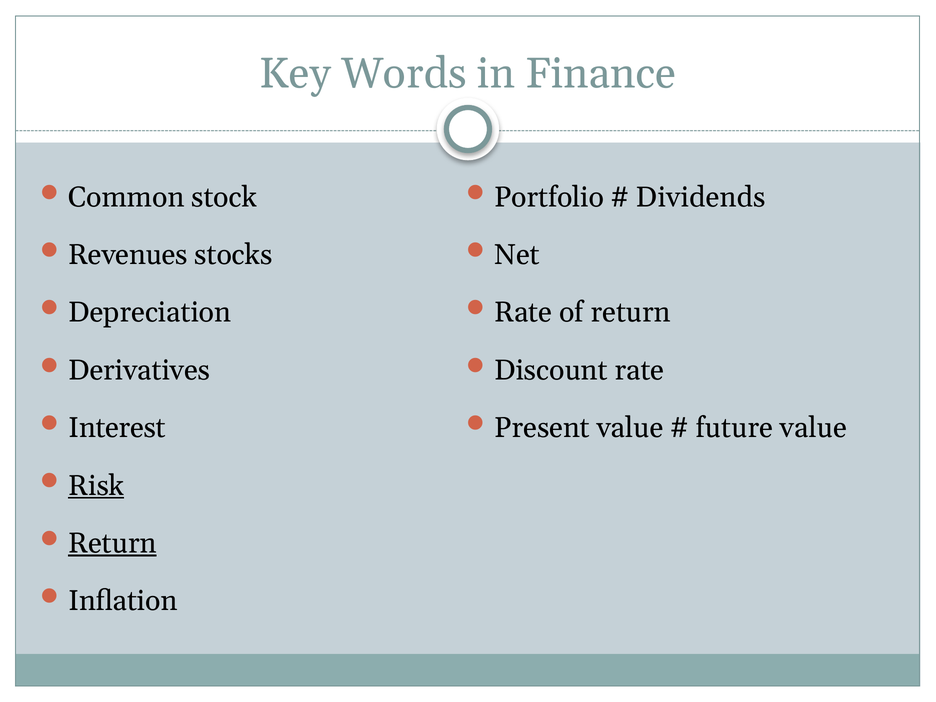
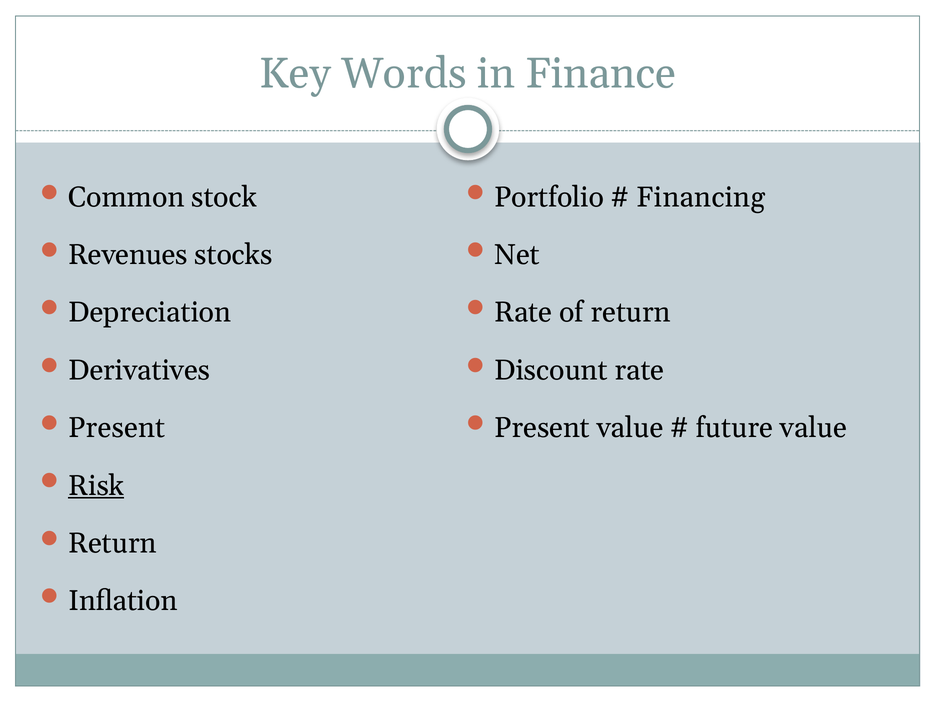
Dividends: Dividends -> Financing
Interest at (117, 428): Interest -> Present
Return at (112, 543) underline: present -> none
